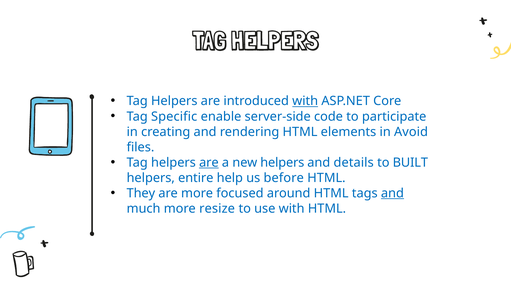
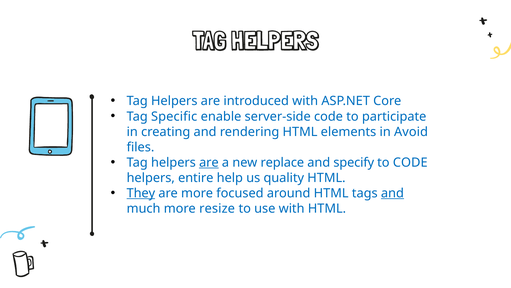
with at (305, 101) underline: present -> none
new helpers: helpers -> replace
details: details -> specify
to BUILT: BUILT -> CODE
before: before -> quality
They underline: none -> present
